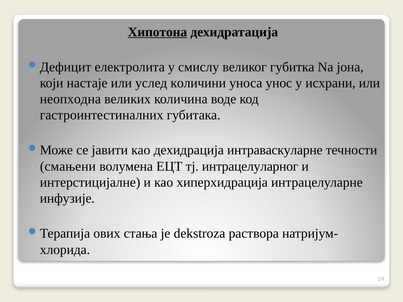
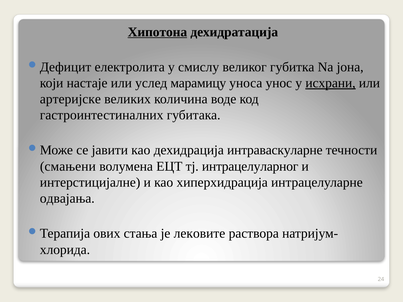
количини: количини -> марамицу
исхрани underline: none -> present
неопходна: неопходна -> артеријске
инфузије: инфузије -> одвајања
dekstroza: dekstroza -> лековите
